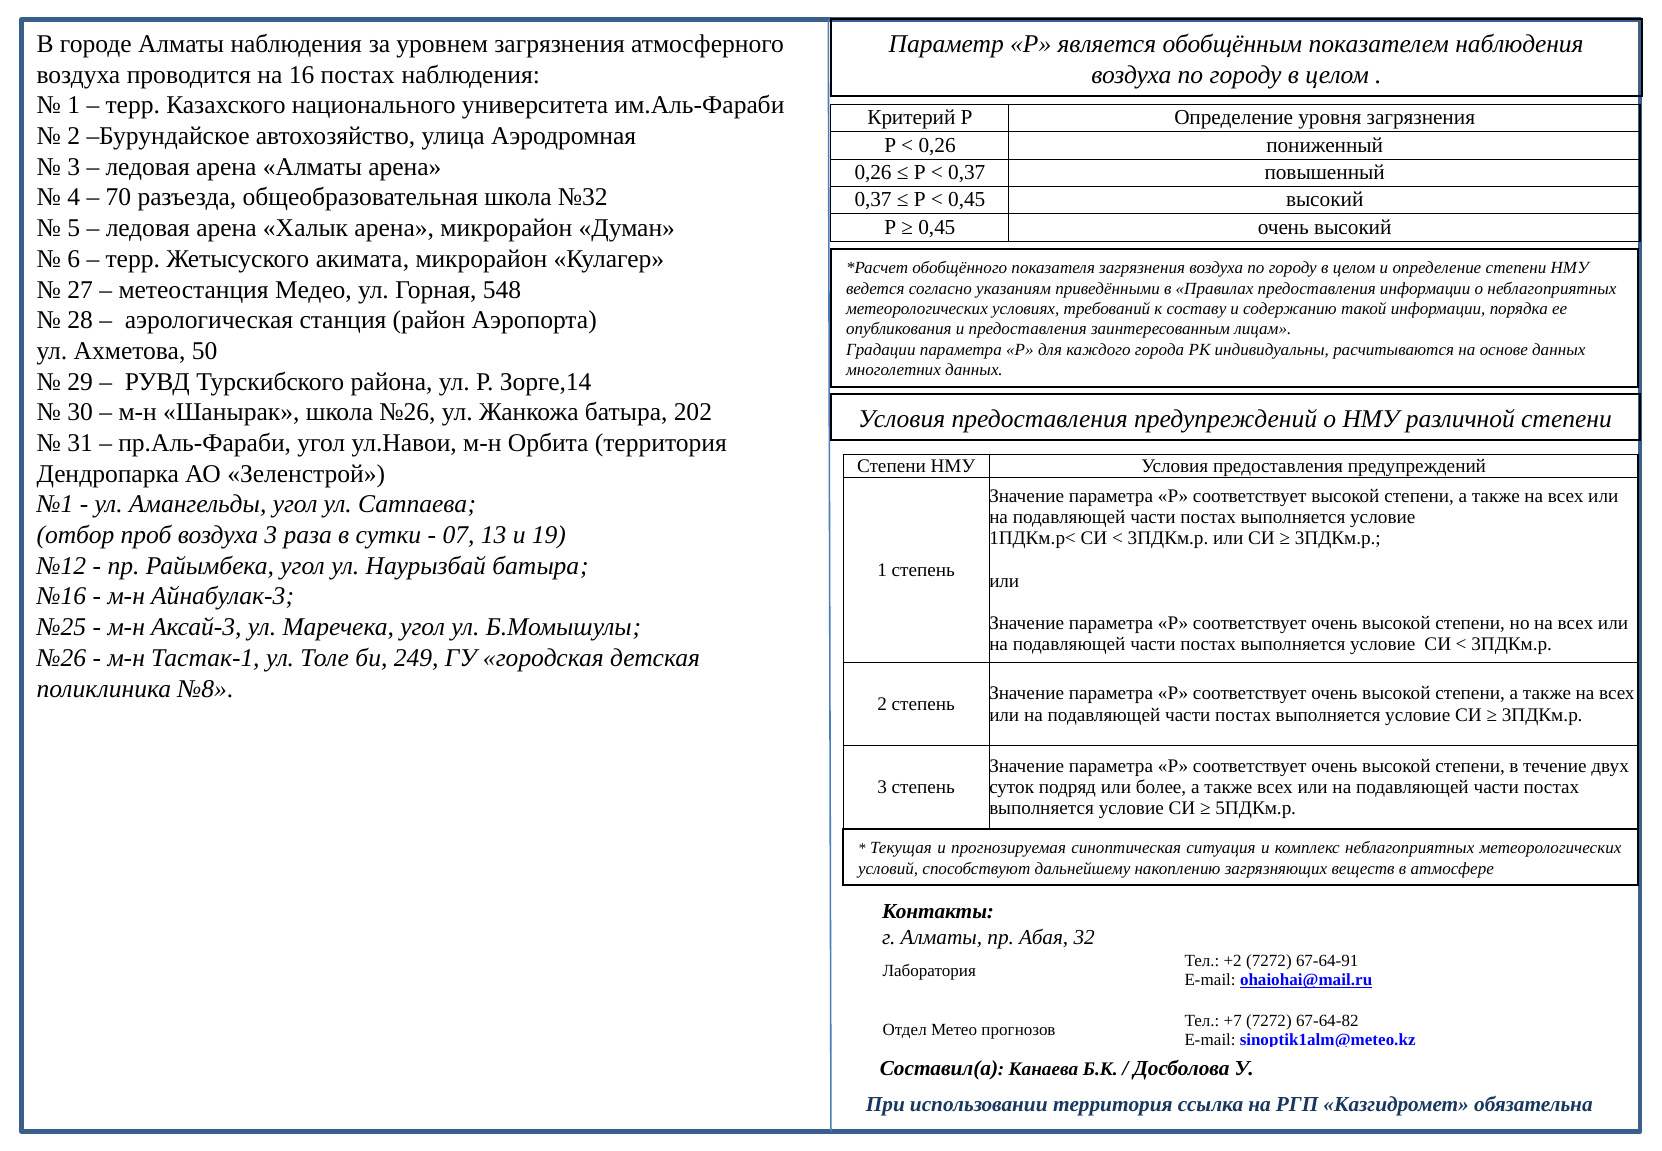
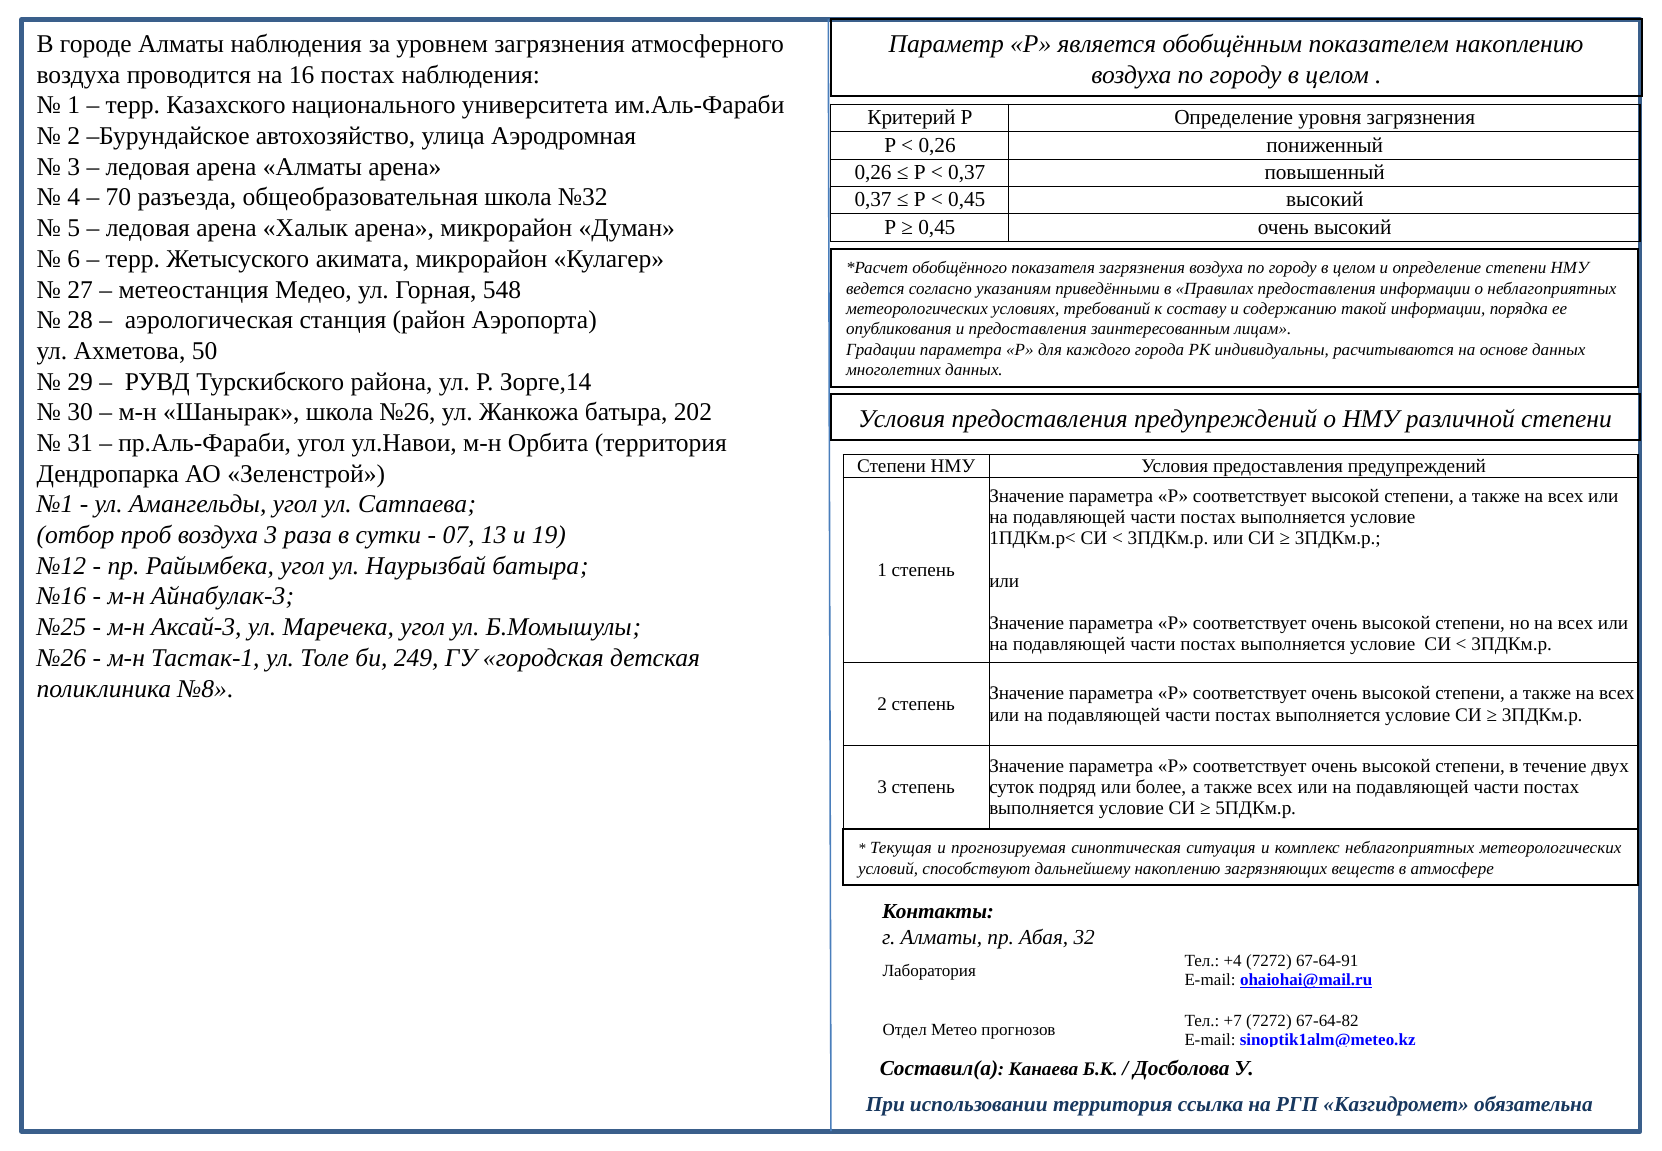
показателем наблюдения: наблюдения -> накоплению
+2: +2 -> +4
